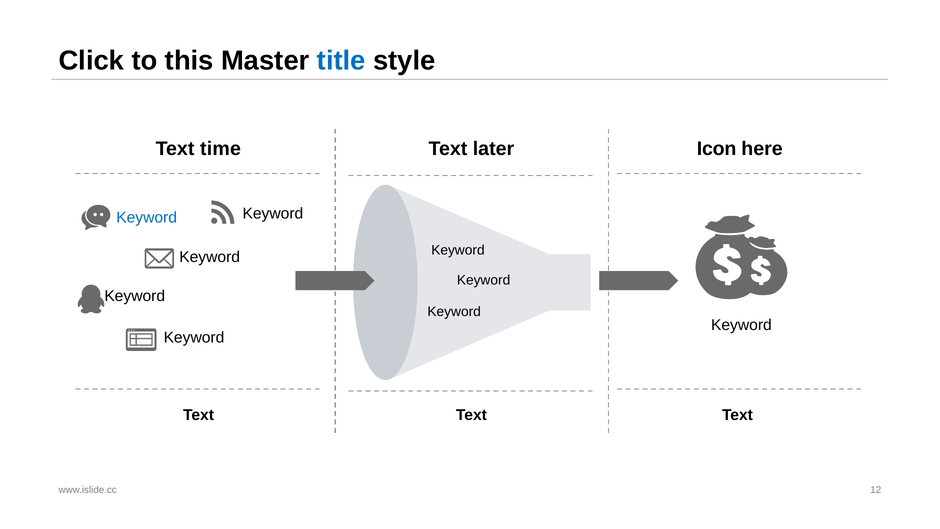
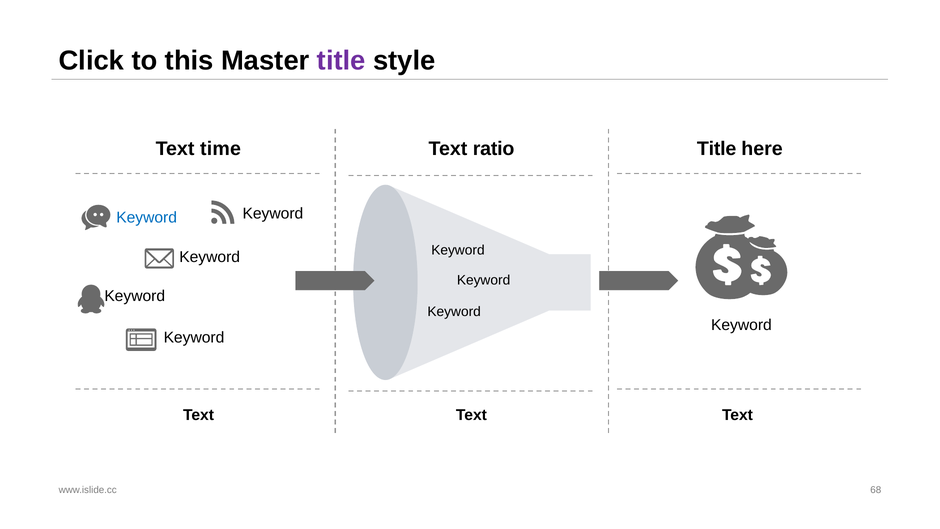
title at (341, 61) colour: blue -> purple
later: later -> ratio
Icon at (717, 149): Icon -> Title
12: 12 -> 68
